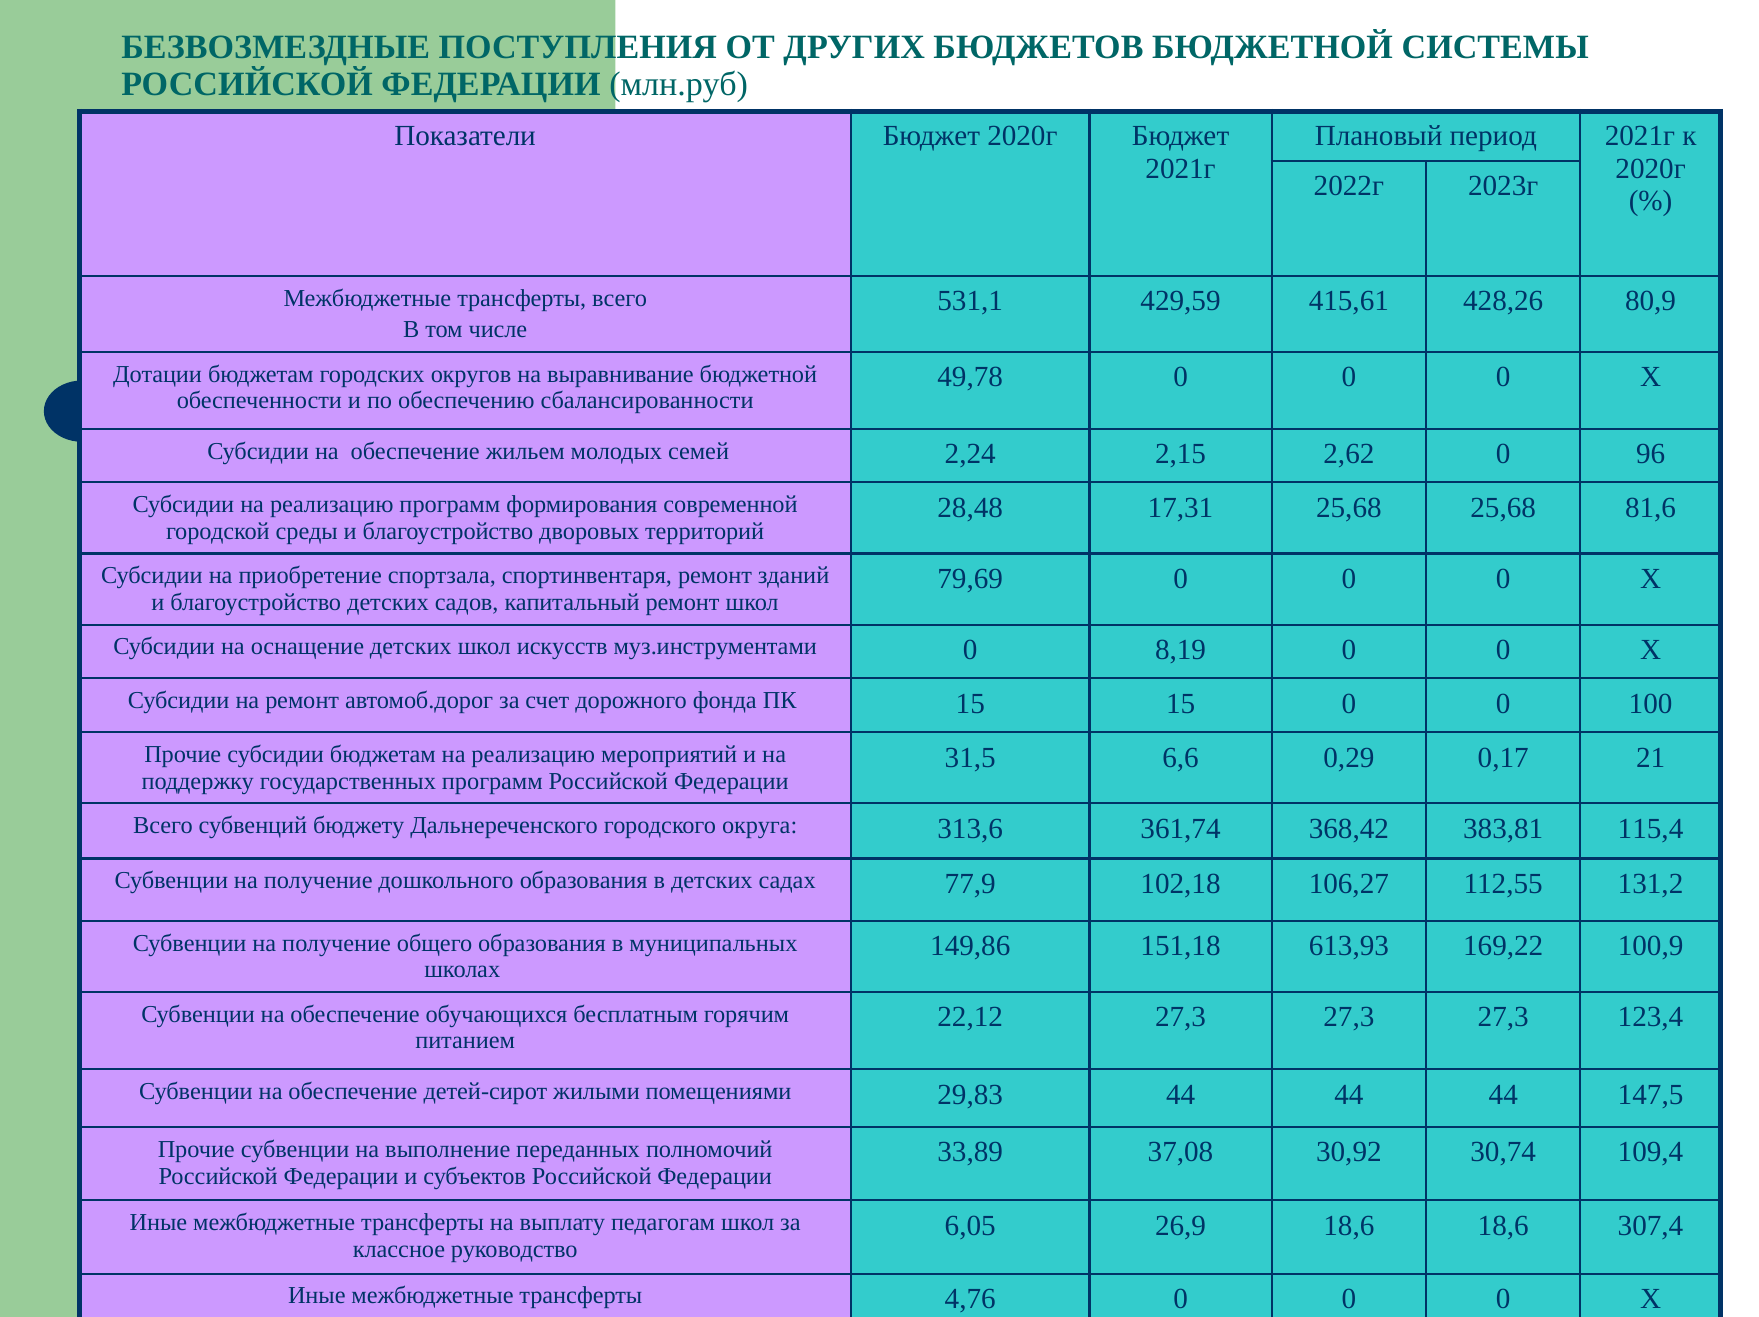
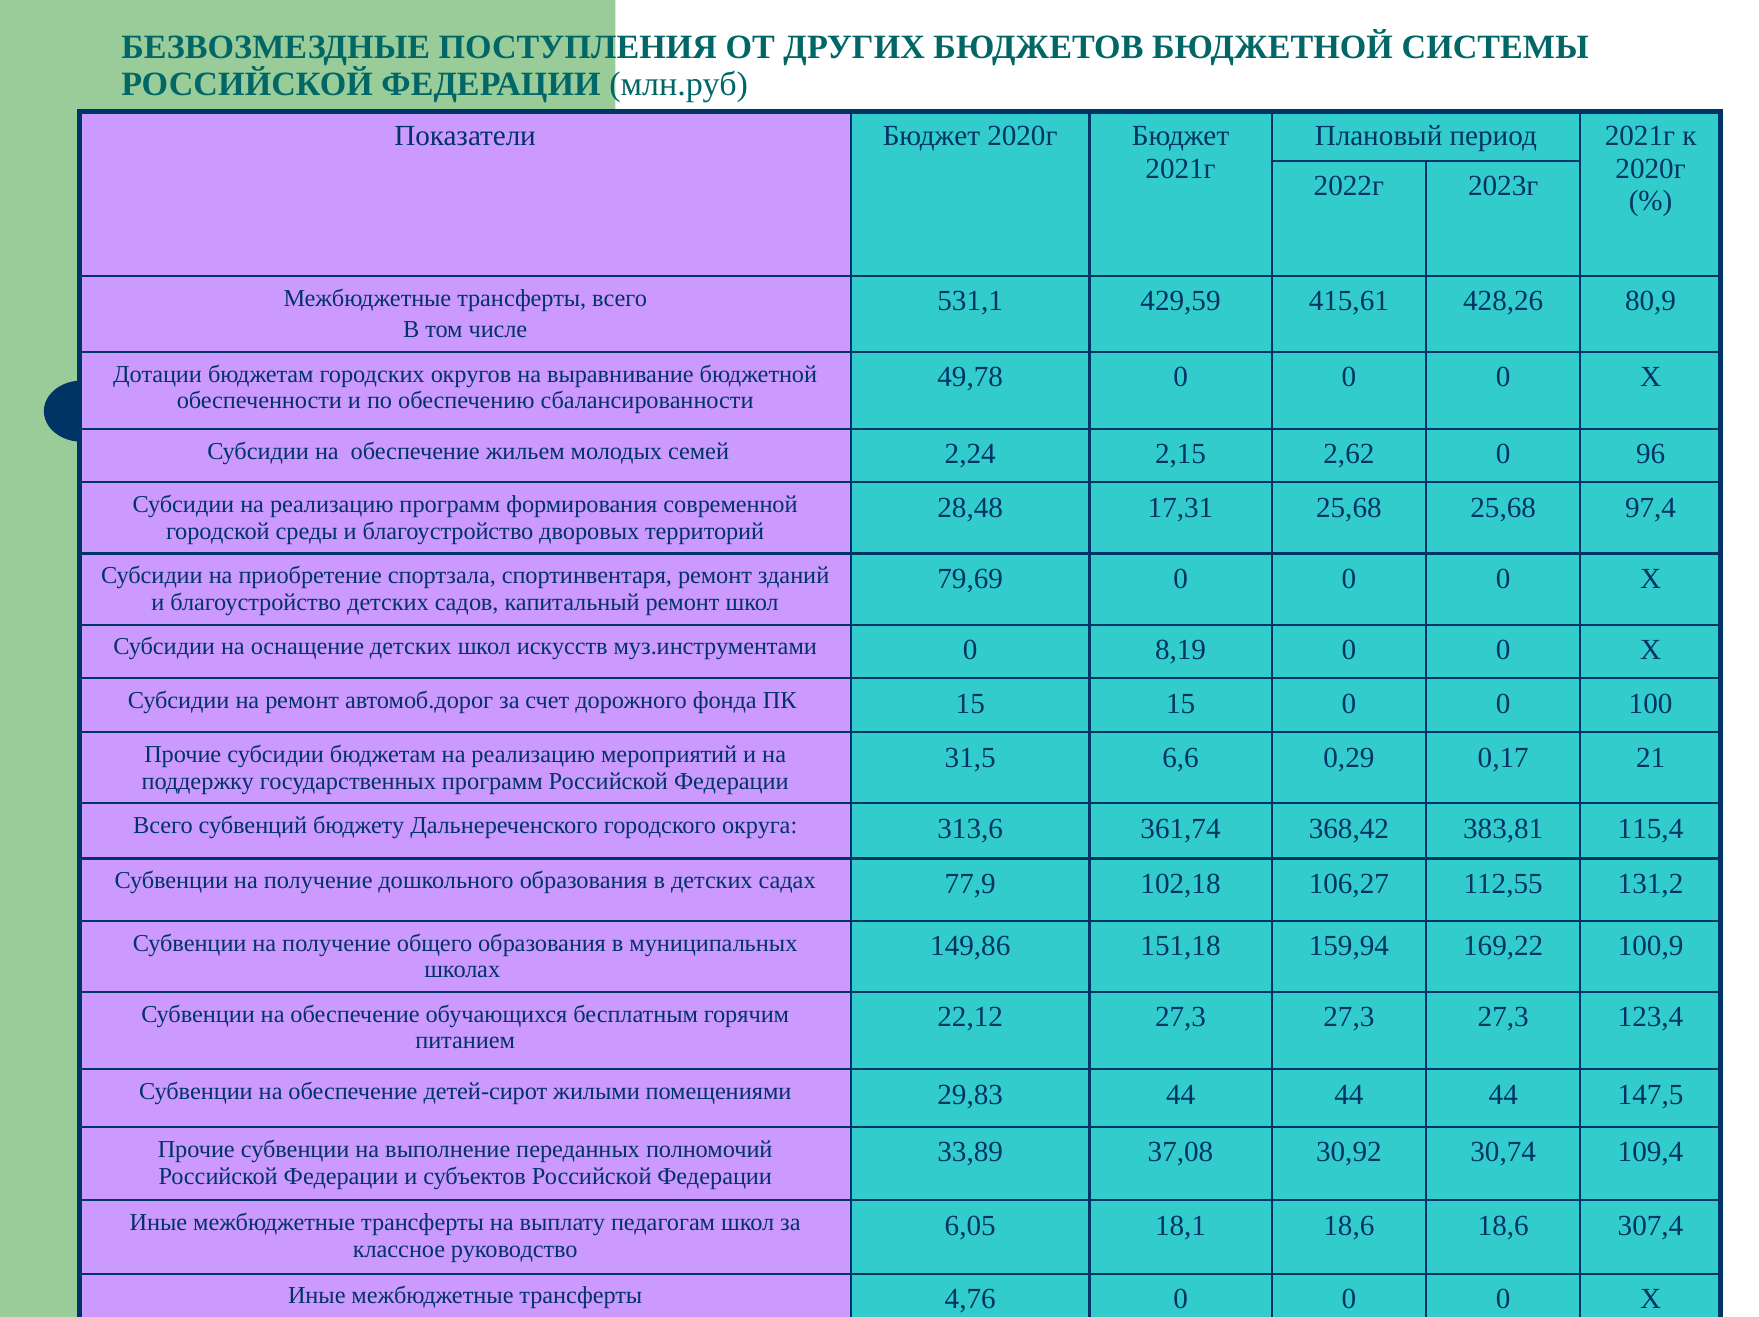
81,6: 81,6 -> 97,4
613,93: 613,93 -> 159,94
26,9: 26,9 -> 18,1
